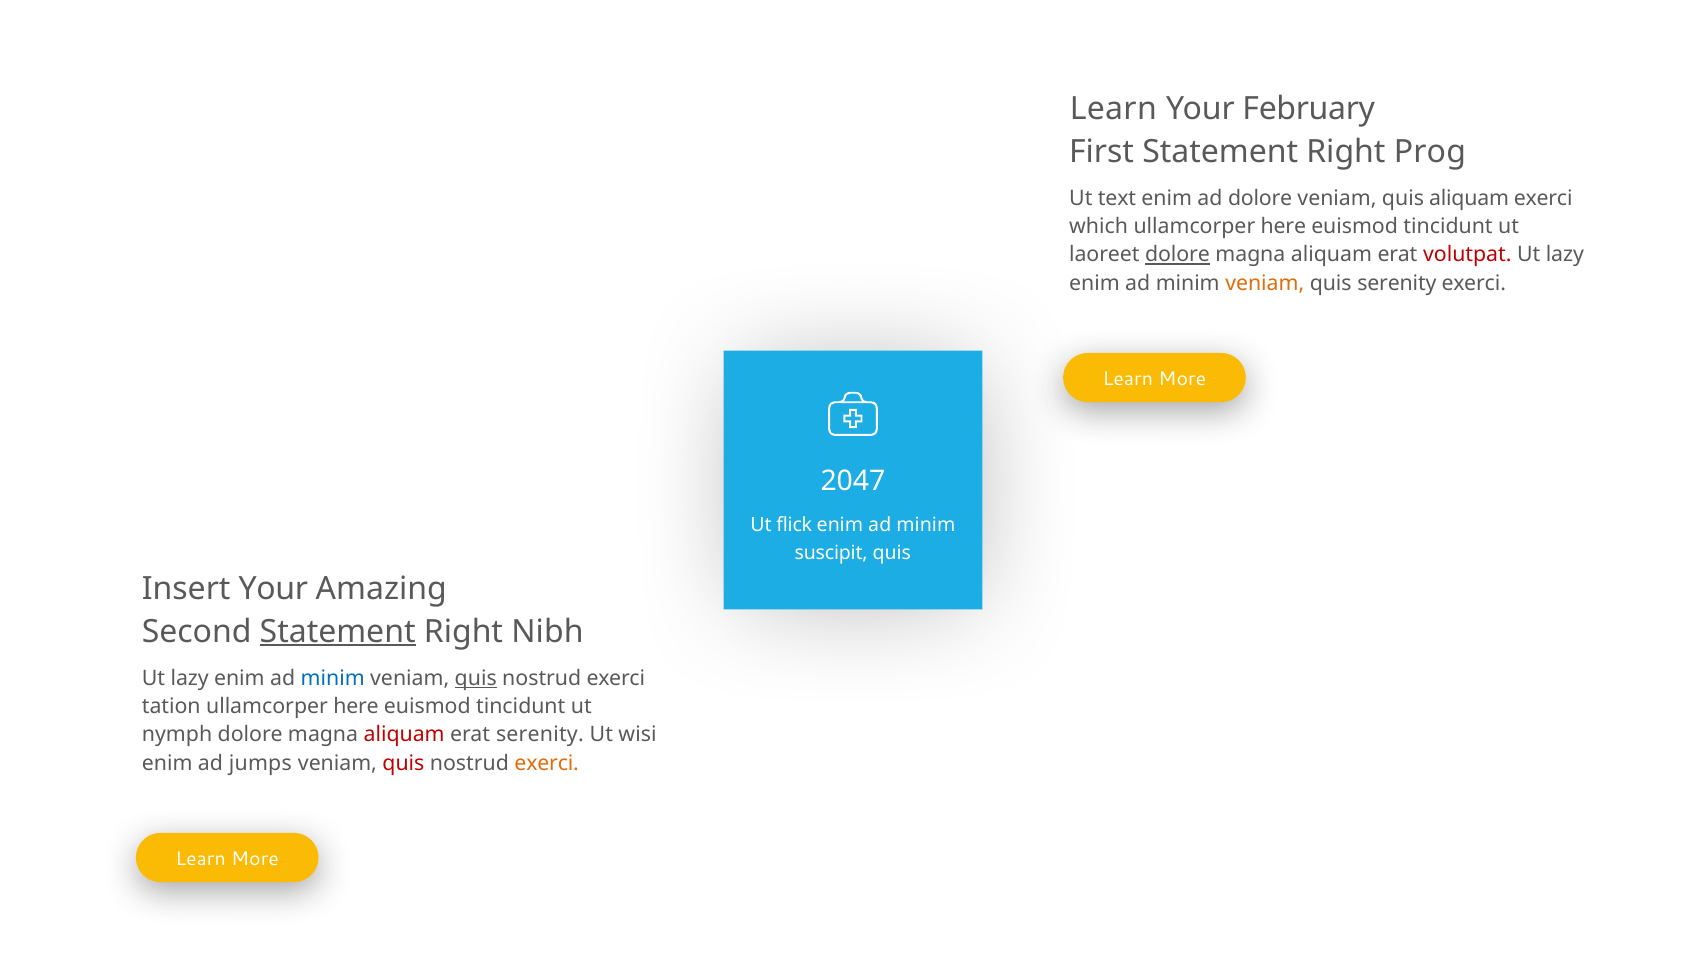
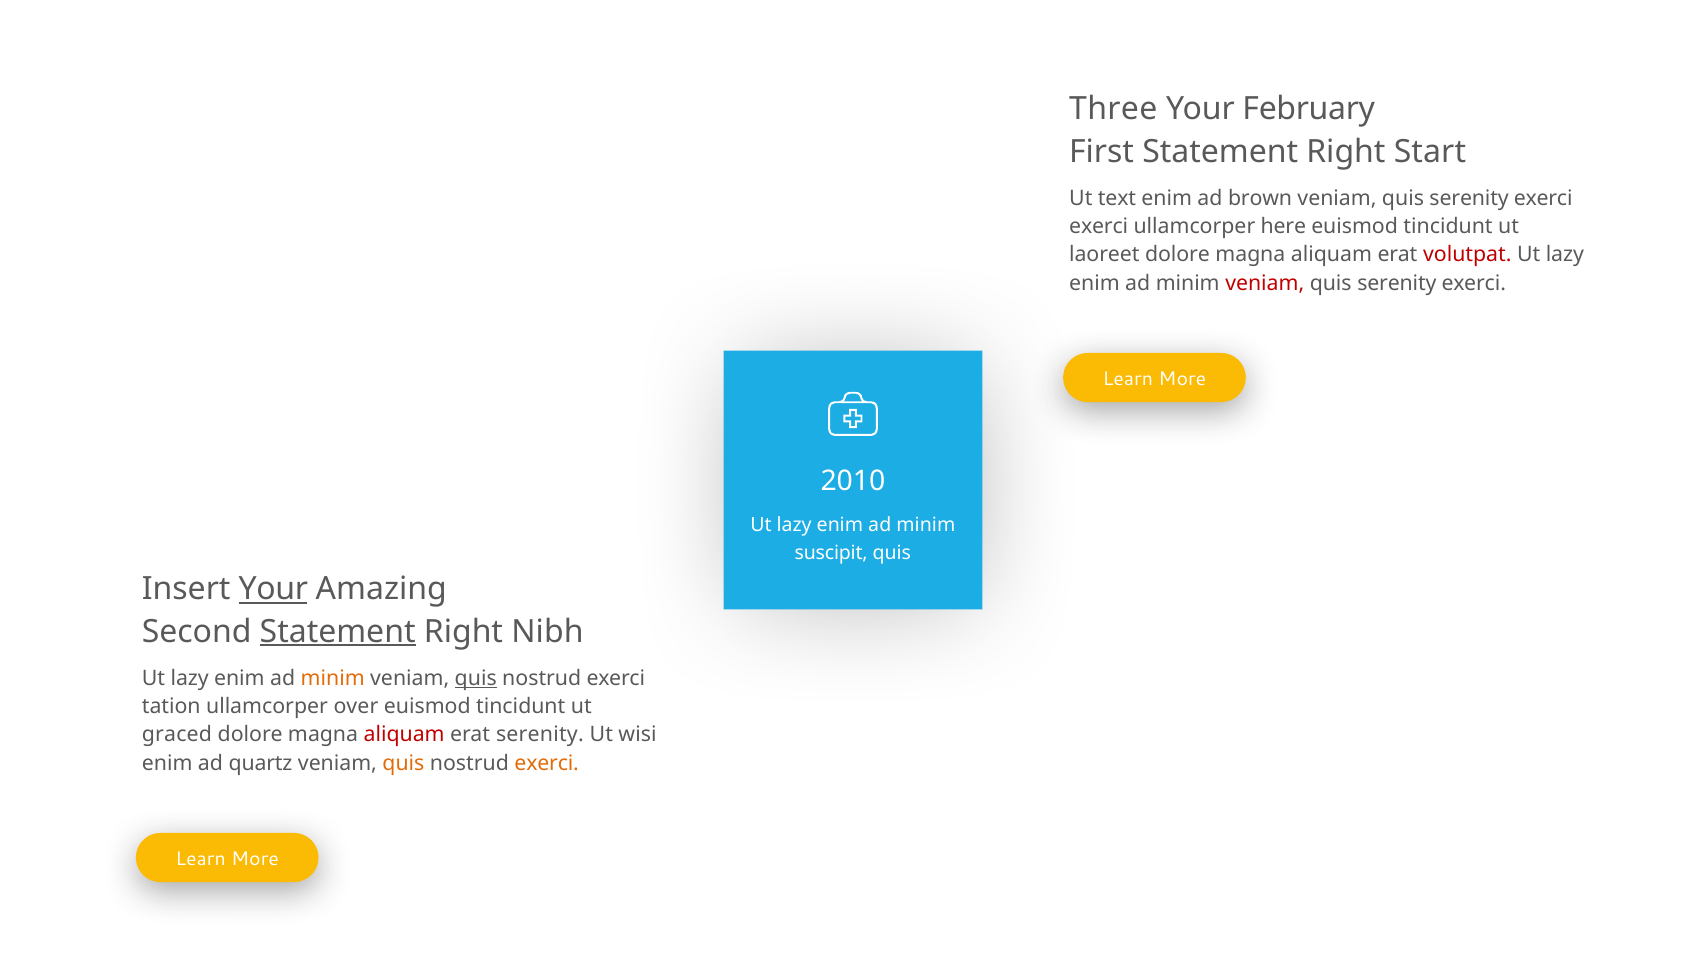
Learn at (1113, 109): Learn -> Three
Prog: Prog -> Start
ad dolore: dolore -> brown
aliquam at (1469, 199): aliquam -> serenity
which at (1099, 227): which -> exerci
dolore at (1177, 255) underline: present -> none
veniam at (1265, 283) colour: orange -> red
2047: 2047 -> 2010
flick at (794, 525): flick -> lazy
Your at (273, 589) underline: none -> present
minim at (333, 678) colour: blue -> orange
tation ullamcorper here: here -> over
nymph: nymph -> graced
jumps: jumps -> quartz
quis at (403, 763) colour: red -> orange
